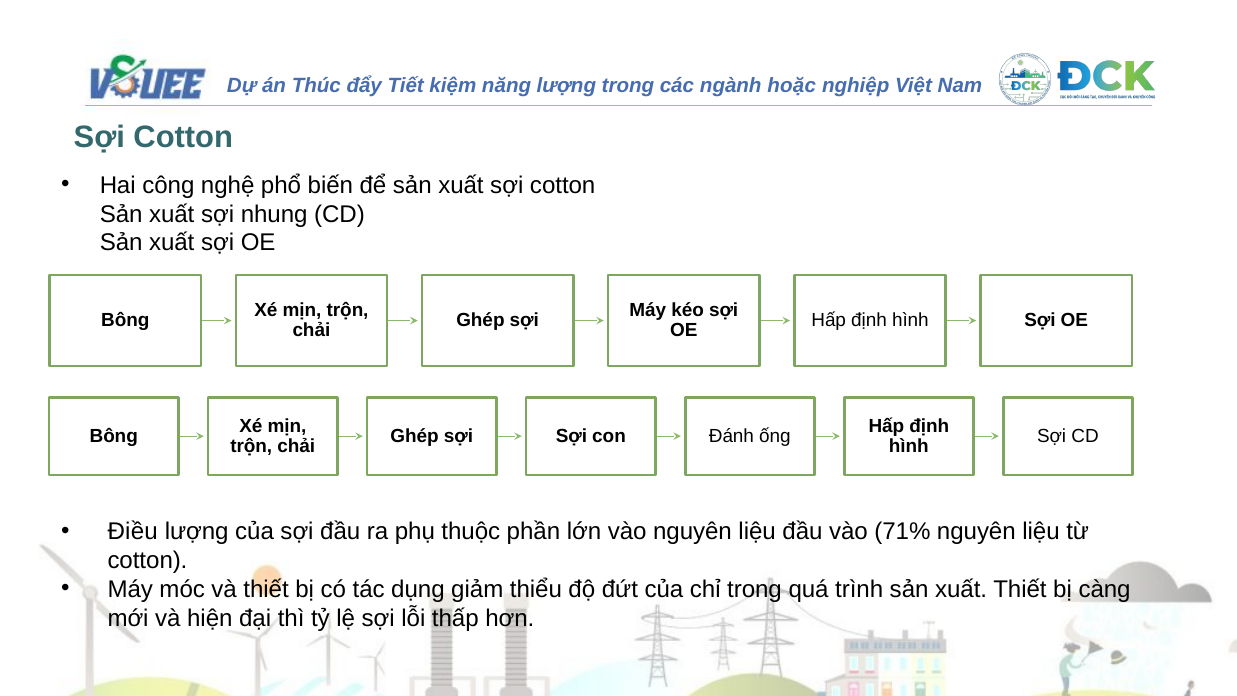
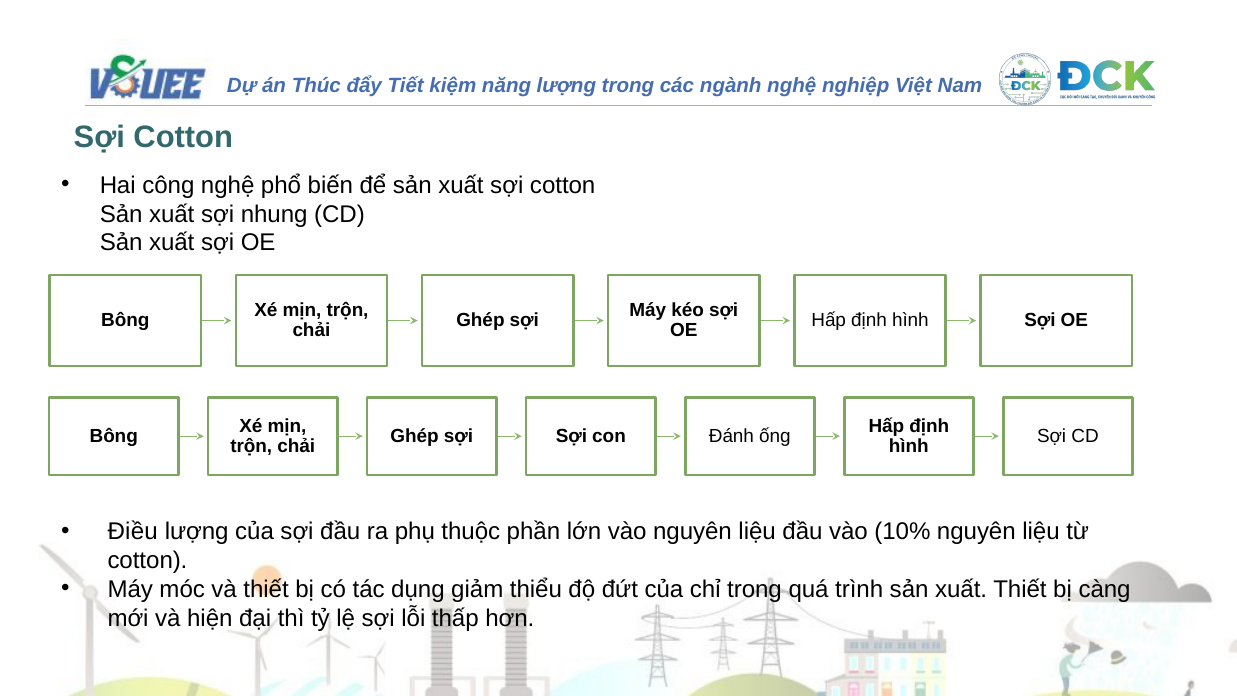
hoặc at (792, 86): hoặc -> nghệ
71%: 71% -> 10%
